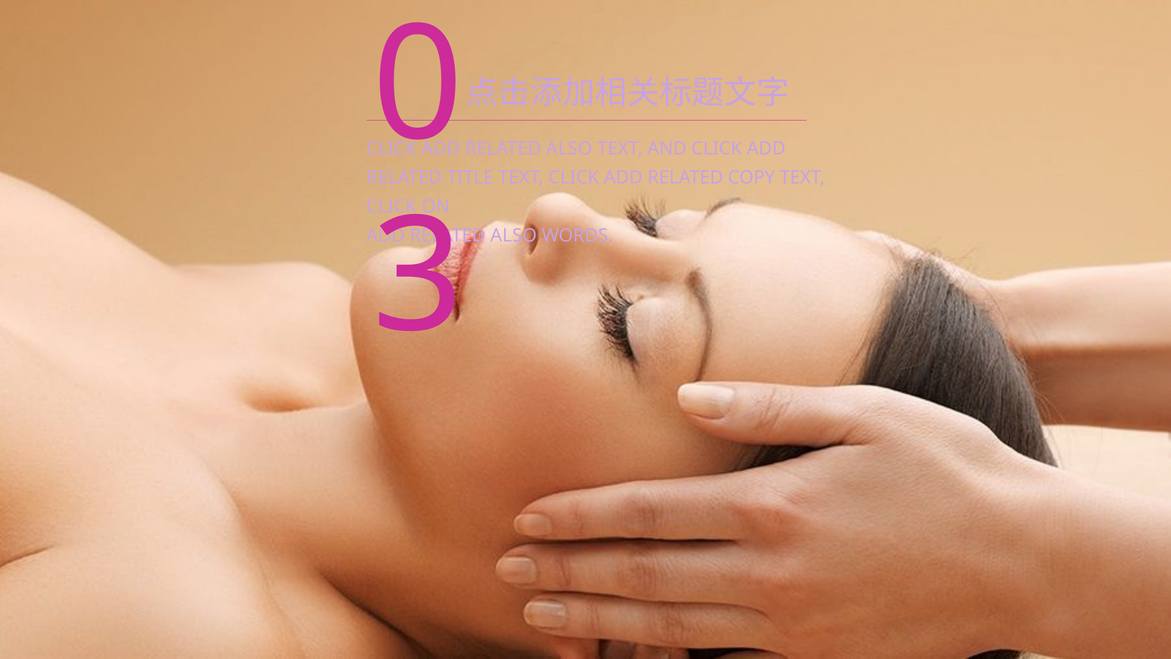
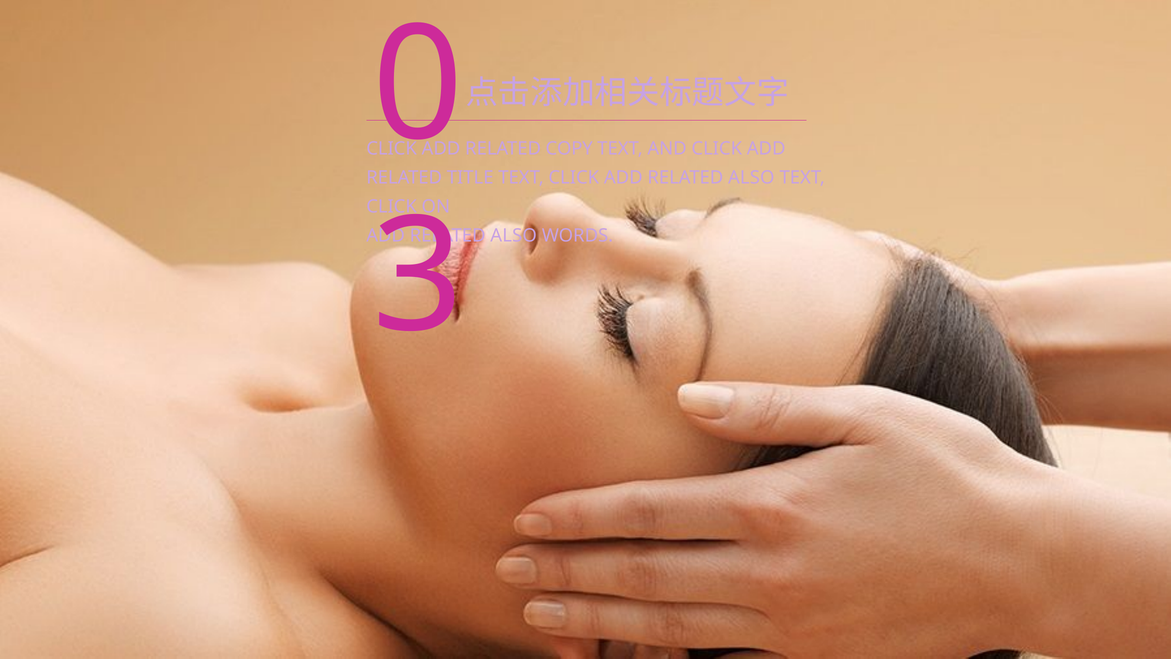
ALSO at (569, 149): ALSO -> COPY
CLICK ADD RELATED COPY: COPY -> ALSO
